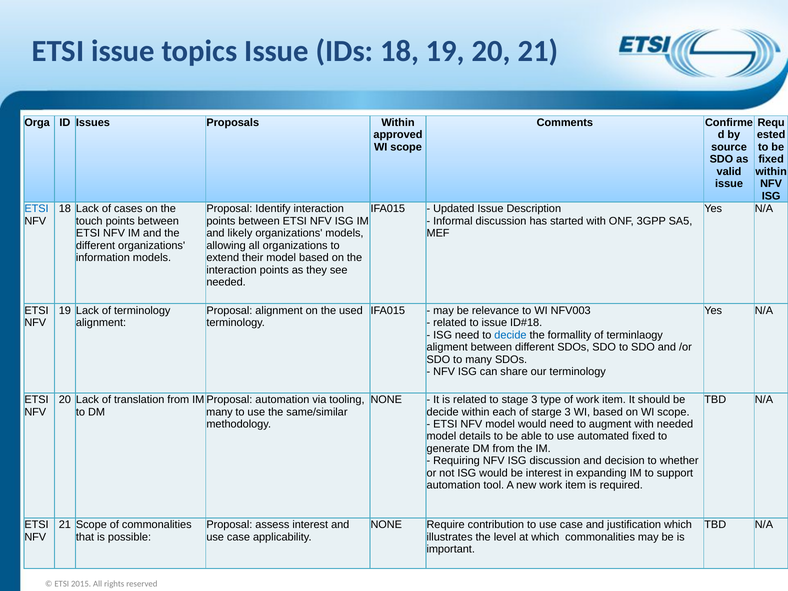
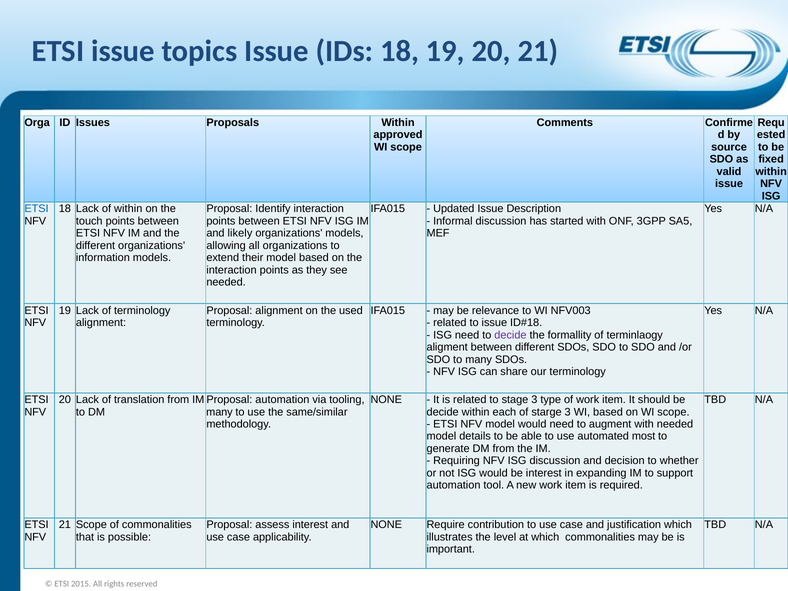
of cases: cases -> within
decide at (510, 335) colour: blue -> purple
automated fixed: fixed -> most
